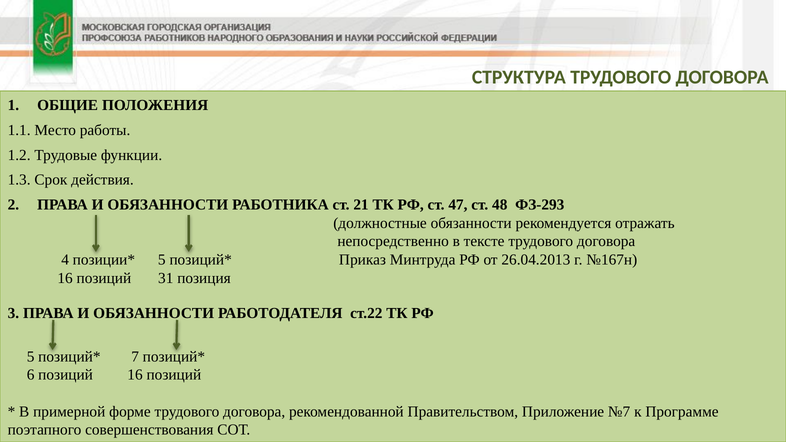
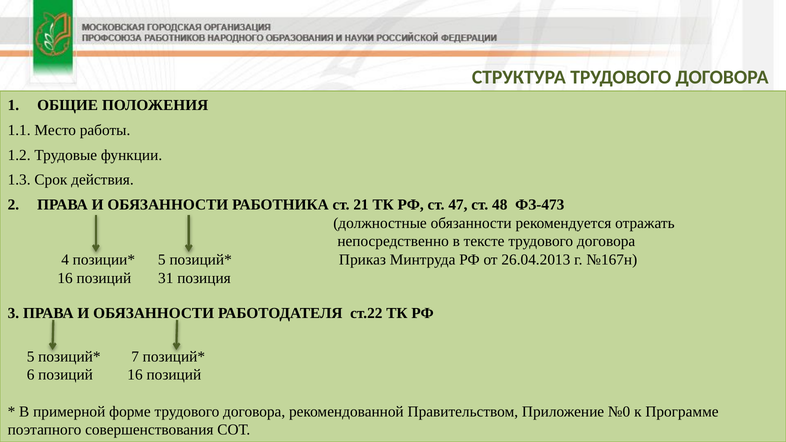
ФЗ-293: ФЗ-293 -> ФЗ-473
№7: №7 -> №0
